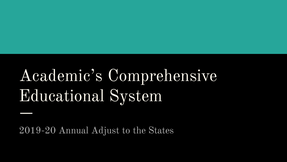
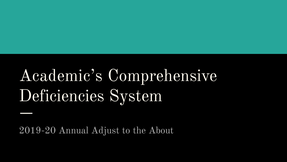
Educational: Educational -> Deficiencies
States: States -> About
